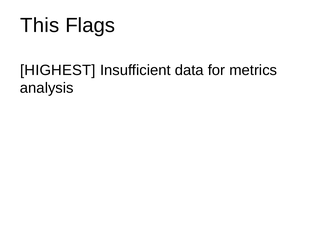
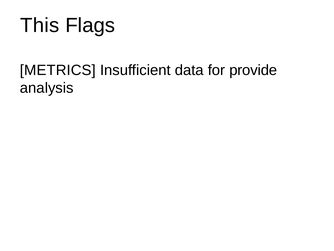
HIGHEST: HIGHEST -> METRICS
metrics: metrics -> provide
